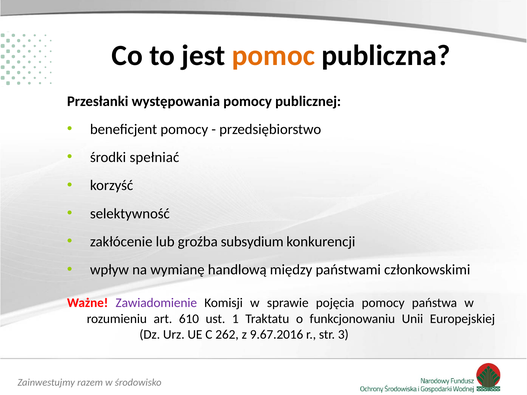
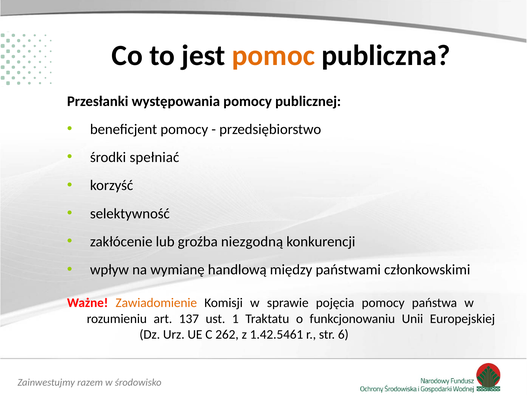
subsydium: subsydium -> niezgodną
Zawiadomienie colour: purple -> orange
610: 610 -> 137
9.67.2016: 9.67.2016 -> 1.42.5461
3: 3 -> 6
